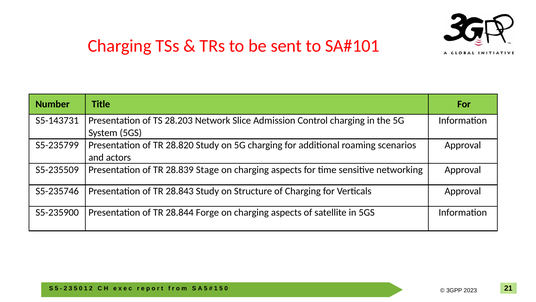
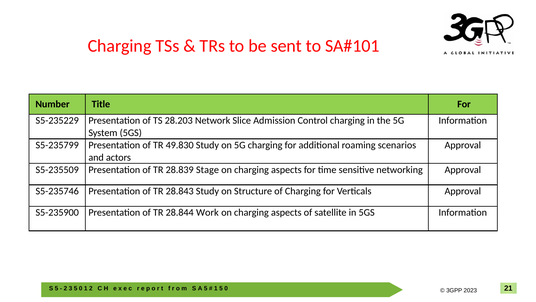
S5-143731: S5-143731 -> S5-235229
28.820: 28.820 -> 49.830
Forge: Forge -> Work
